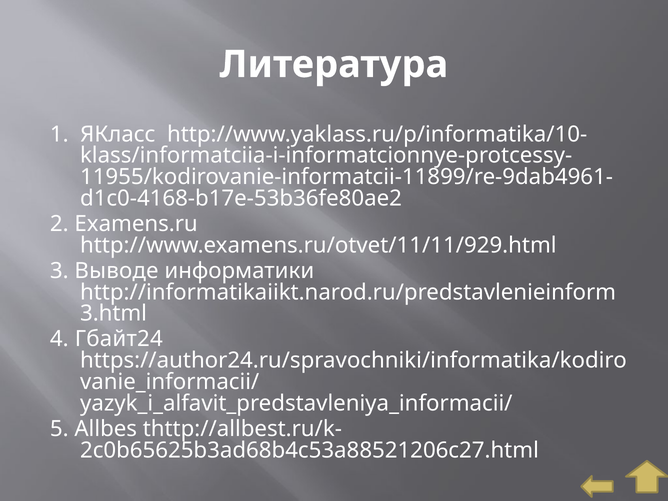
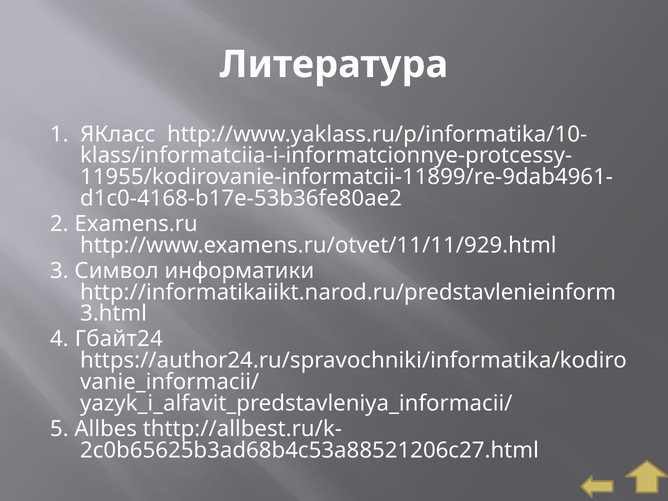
Выводе: Выводе -> Символ
